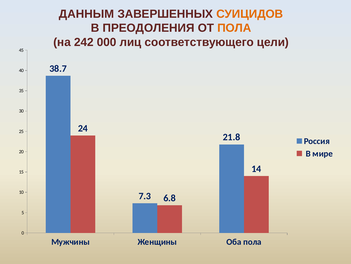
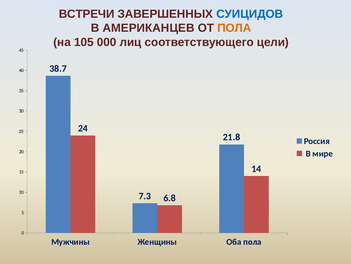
ДАННЫМ: ДАННЫМ -> ВСТРЕЧИ
СУИЦИДОВ colour: orange -> blue
ПРЕОДОЛЕНИЯ: ПРЕОДОЛЕНИЯ -> АМЕРИКАНЦЕВ
242: 242 -> 105
